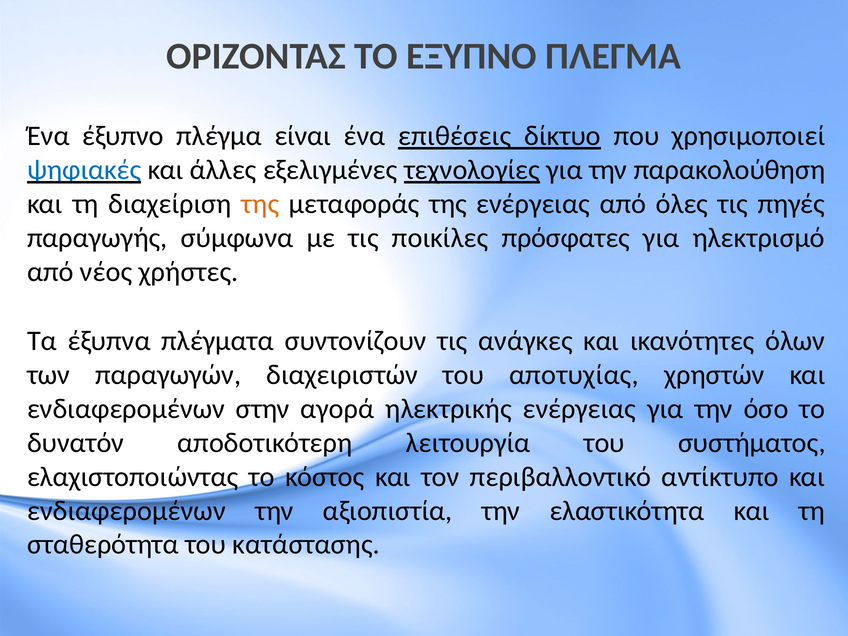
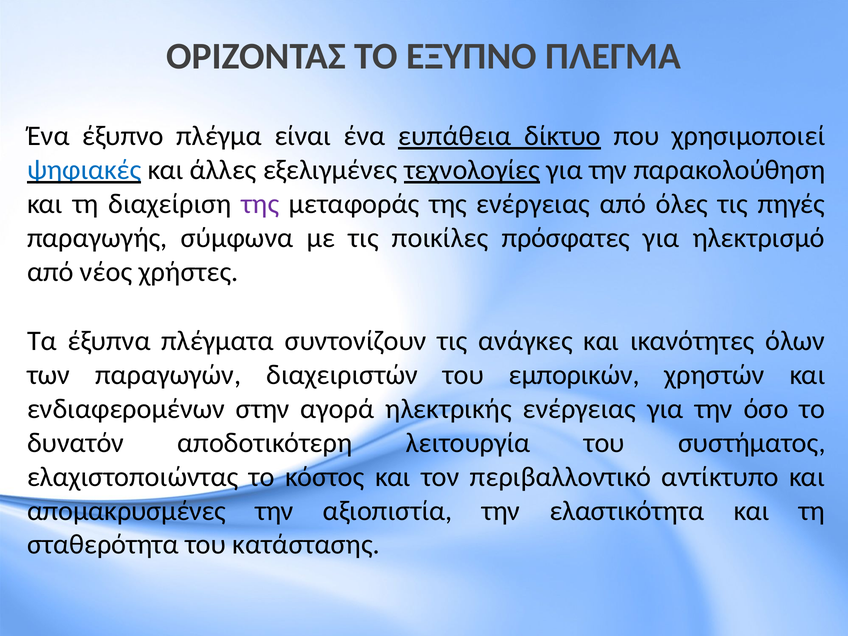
επιθέσεις: επιθέσεις -> ευπάθεια
της at (260, 204) colour: orange -> purple
αποτυχίας: αποτυχίας -> εμπορικών
ενδιαφερομένων at (126, 511): ενδιαφερομένων -> απομακρυσμένες
